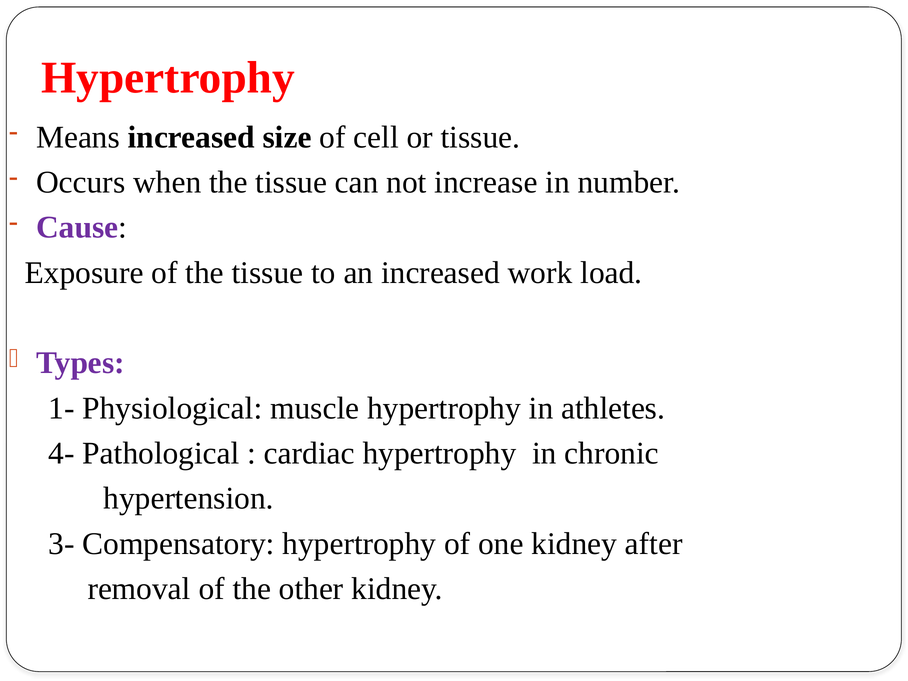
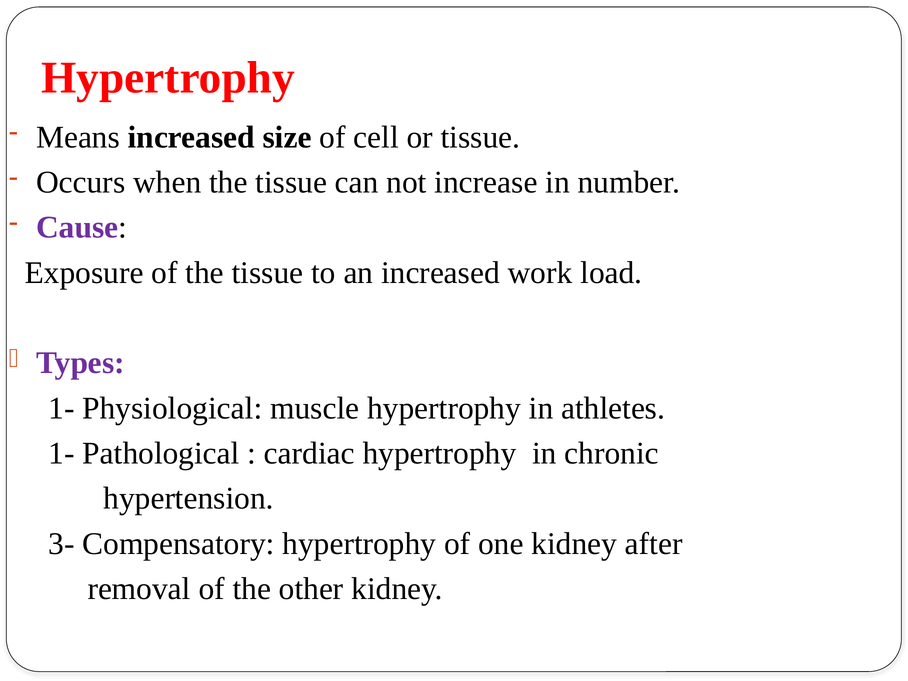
4- at (61, 453): 4- -> 1-
